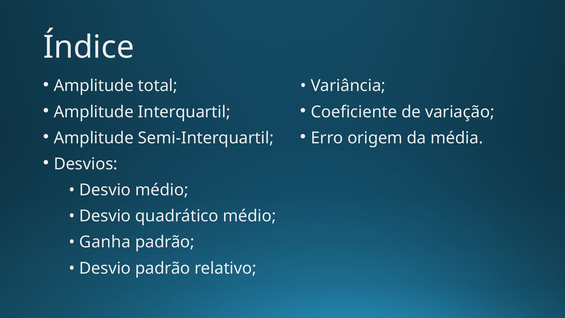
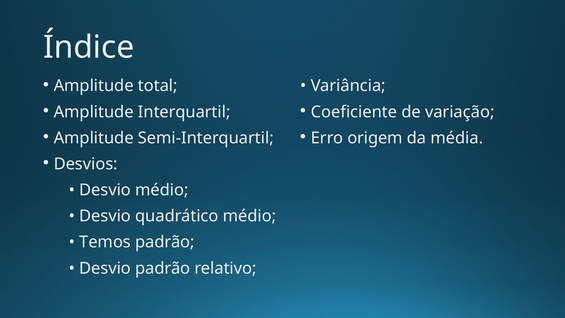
Ganha: Ganha -> Temos
